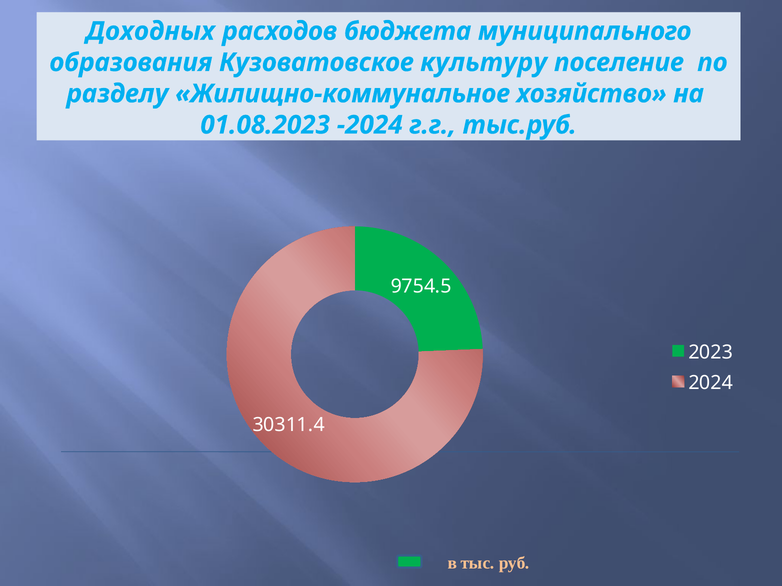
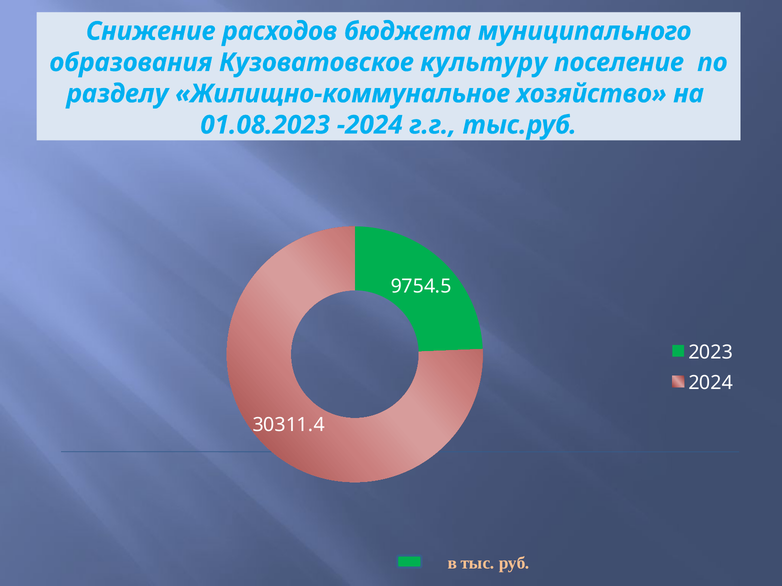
Доходных: Доходных -> Снижение
